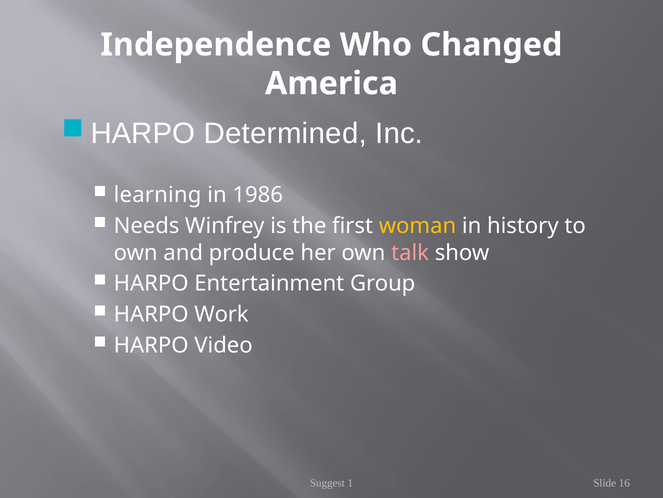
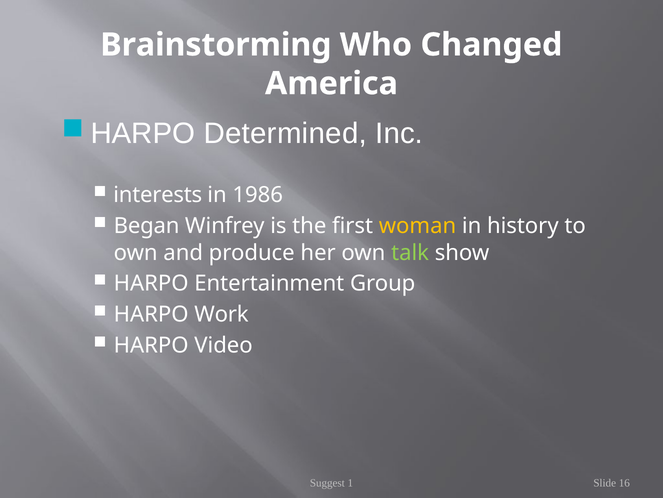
Independence: Independence -> Brainstorming
learning: learning -> interests
Needs: Needs -> Began
talk colour: pink -> light green
